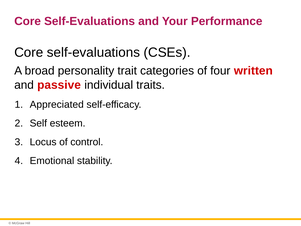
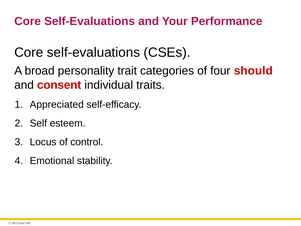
written: written -> should
passive: passive -> consent
